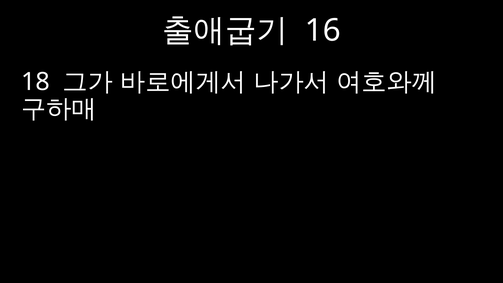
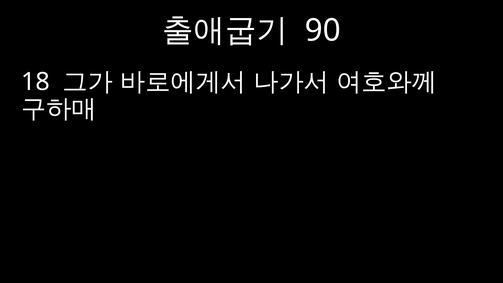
16: 16 -> 90
